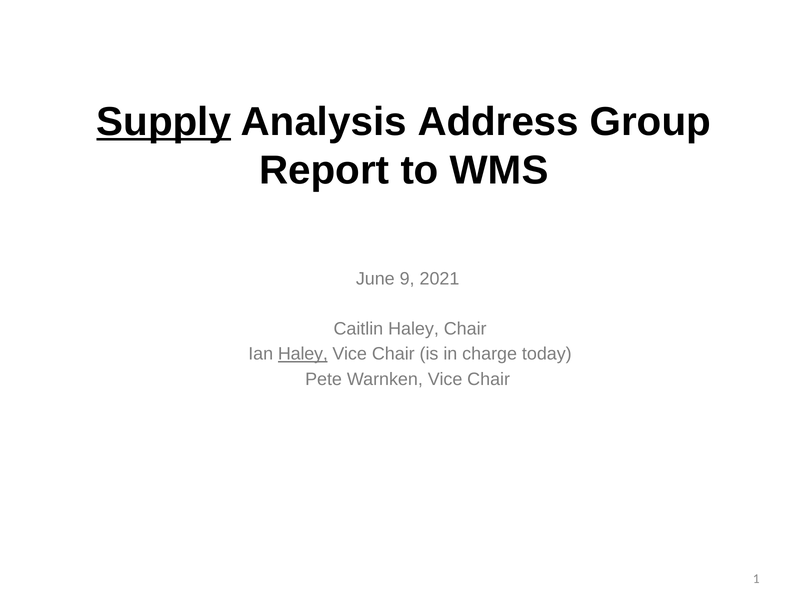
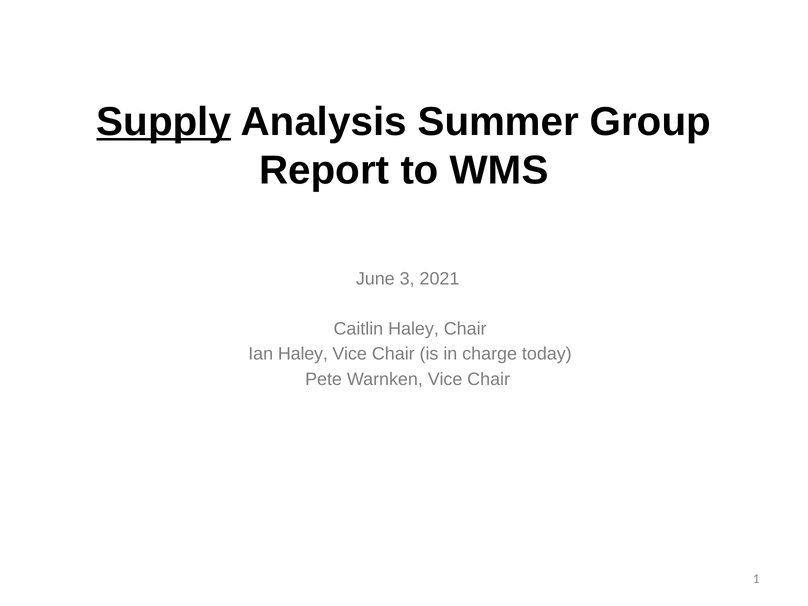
Address: Address -> Summer
9: 9 -> 3
Haley at (303, 354) underline: present -> none
